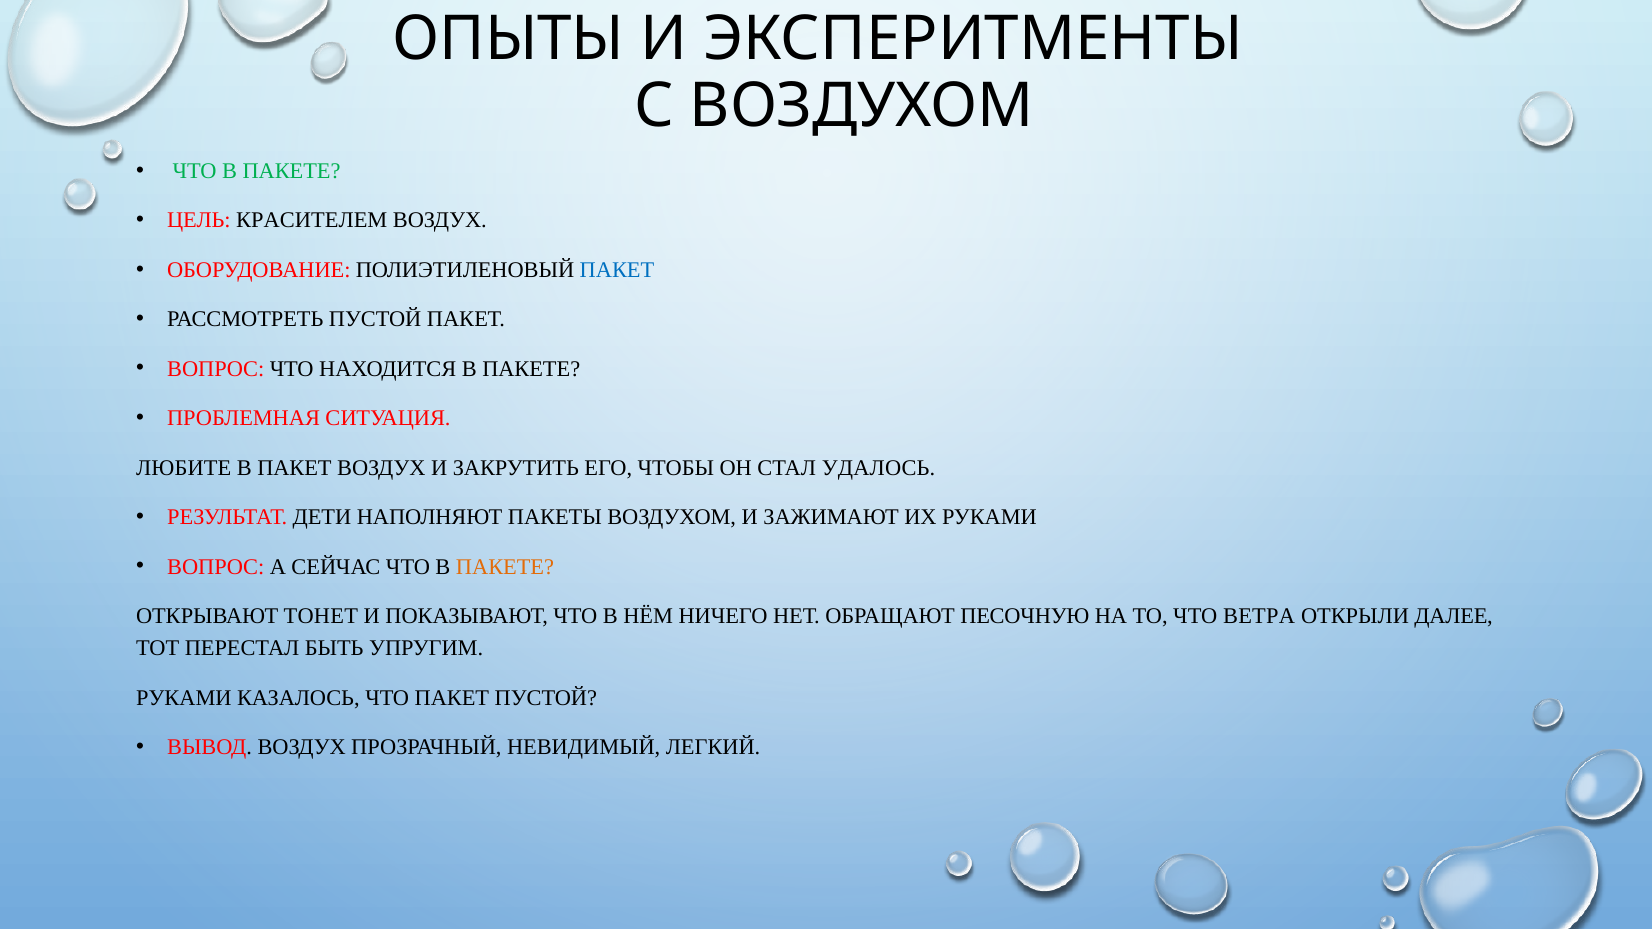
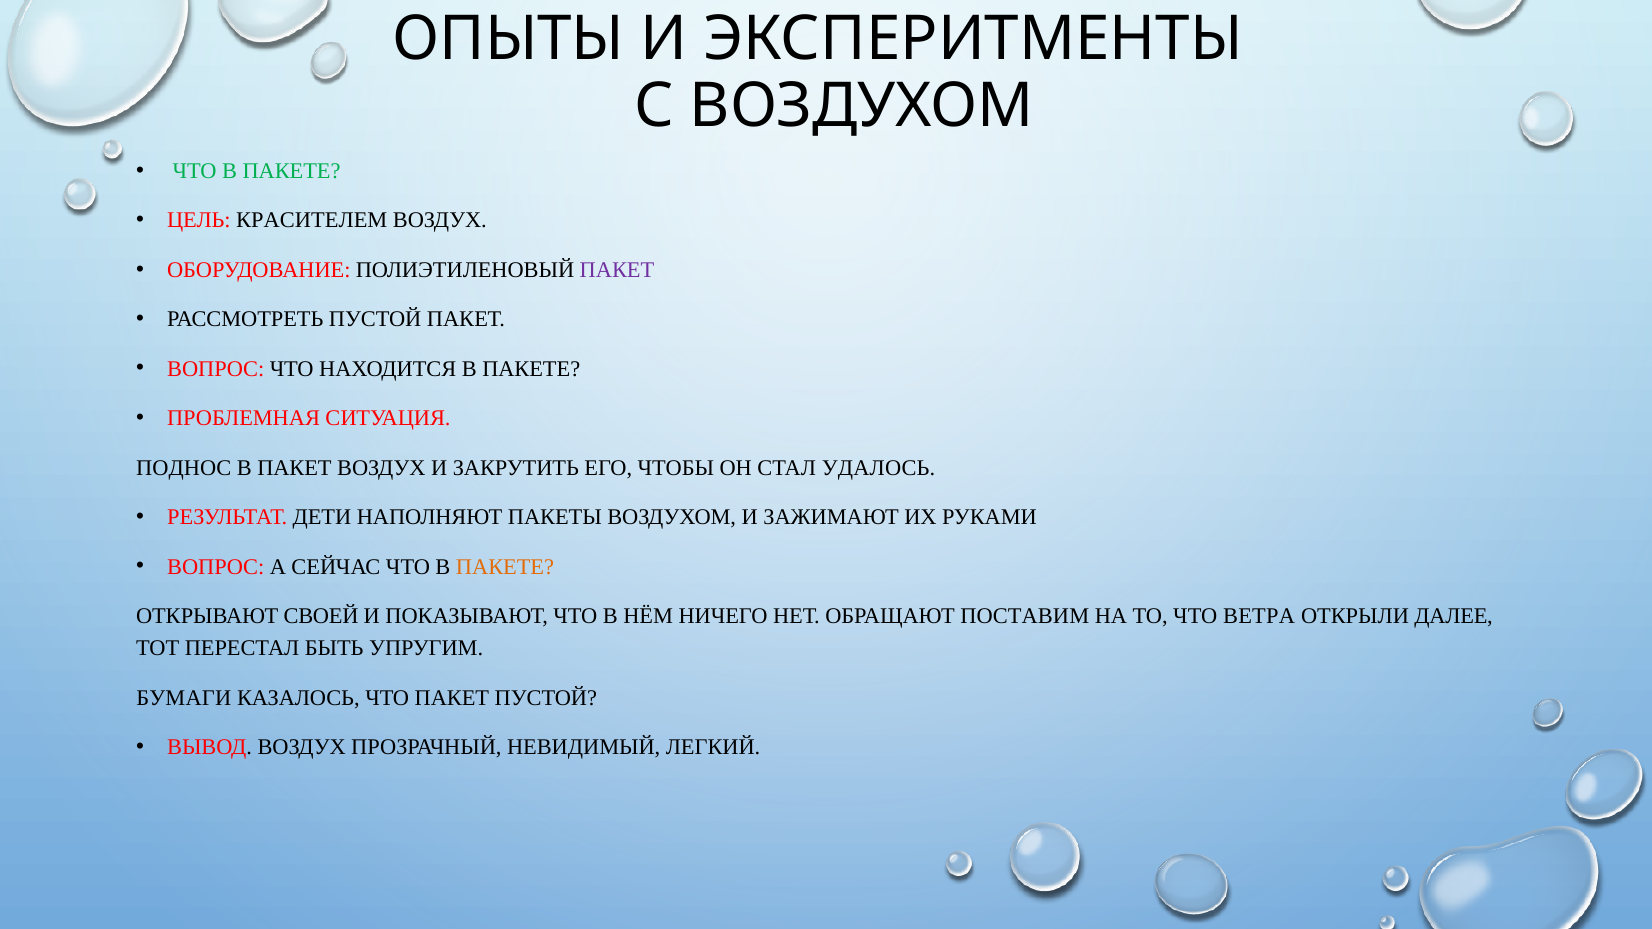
ПАКЕТ at (617, 270) colour: blue -> purple
ЛЮБИТЕ: ЛЮБИТЕ -> ПОДНОС
ТОНЕТ: ТОНЕТ -> СВОЕЙ
ПЕСОЧНУЮ: ПЕСОЧНУЮ -> ПОСТАВИМ
РУКАМИ at (184, 698): РУКАМИ -> БУМАГИ
